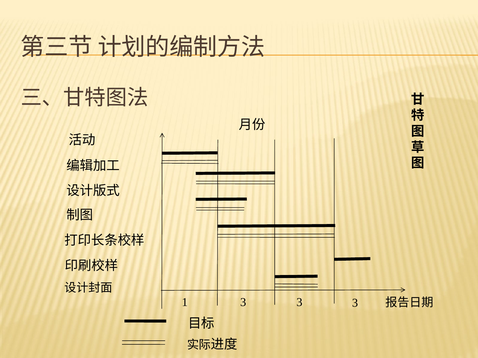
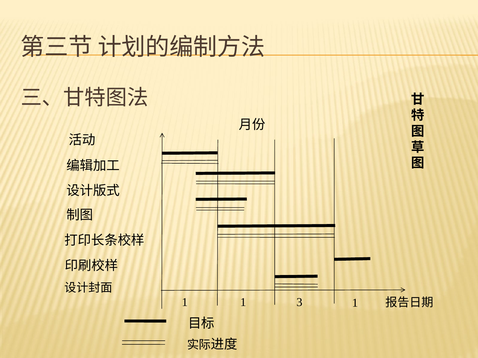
1 3: 3 -> 1
3 at (355, 303): 3 -> 1
